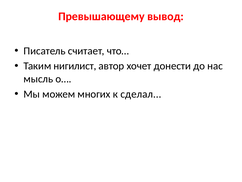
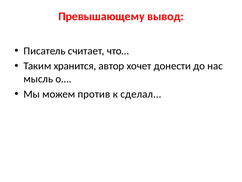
нигилист: нигилист -> хранится
многих: многих -> против
